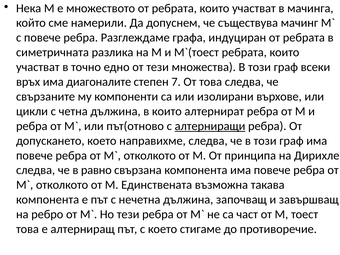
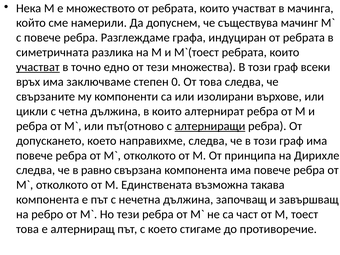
участват at (38, 67) underline: none -> present
диагоналите: диагоналите -> заключваме
7: 7 -> 0
